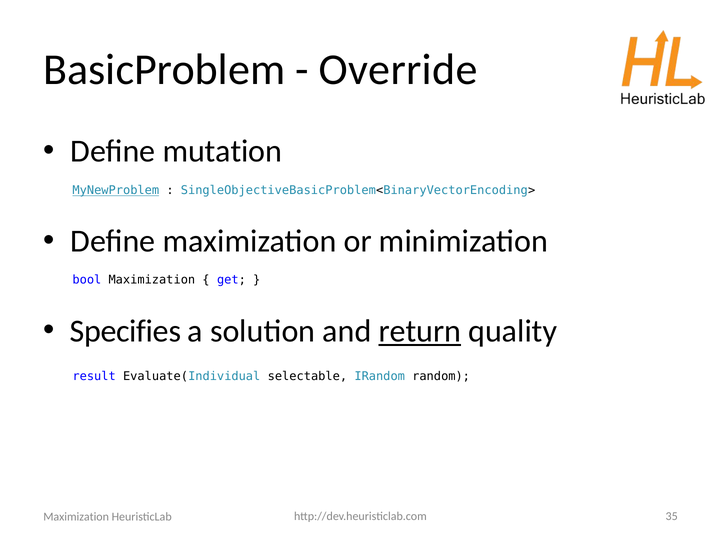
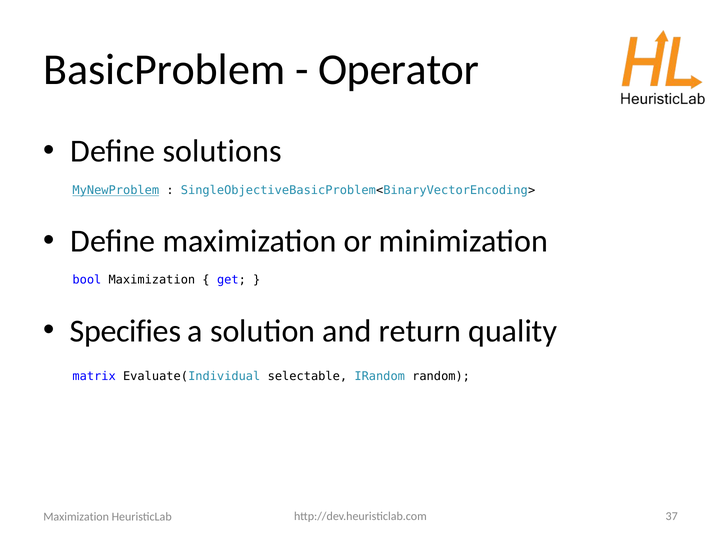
Override: Override -> Operator
mutation: mutation -> solutions
return underline: present -> none
result: result -> matrix
35: 35 -> 37
